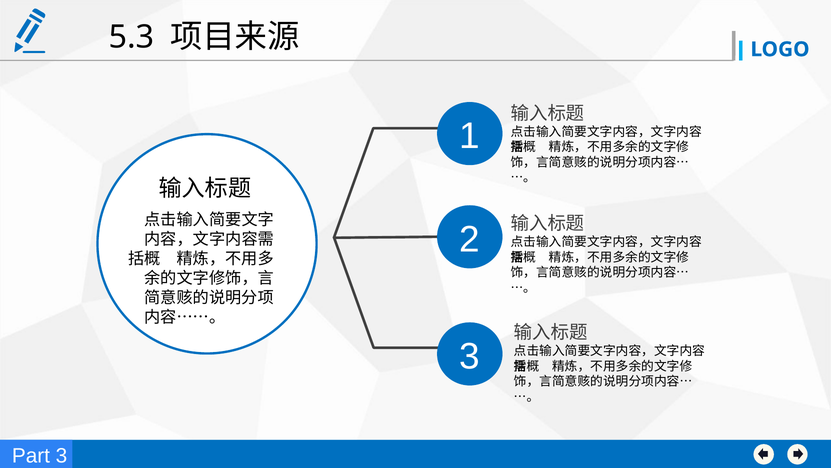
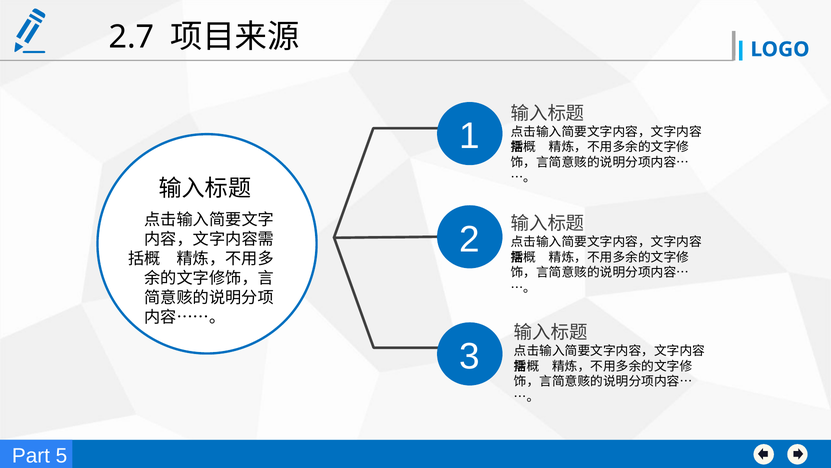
5.3: 5.3 -> 2.7
Part 3: 3 -> 5
